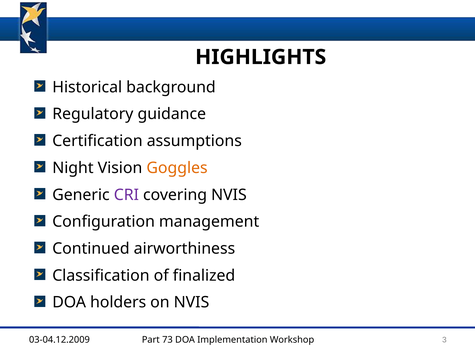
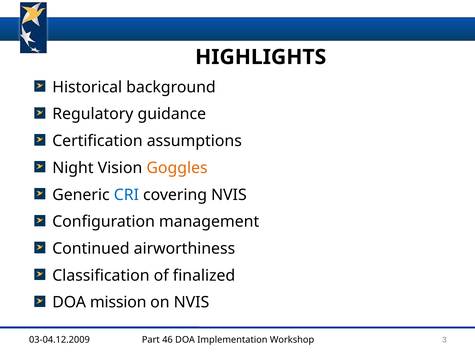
CRI colour: purple -> blue
holders: holders -> mission
73: 73 -> 46
